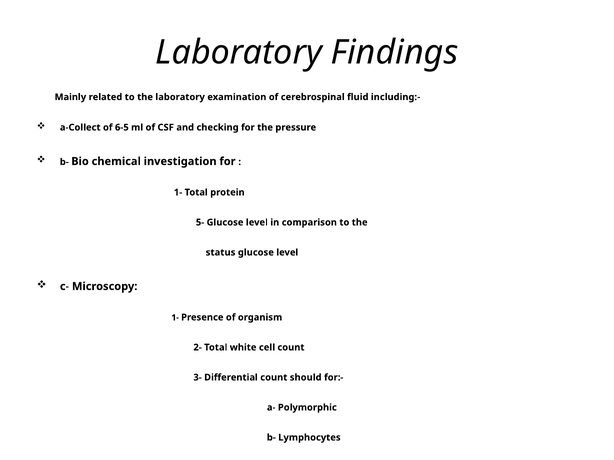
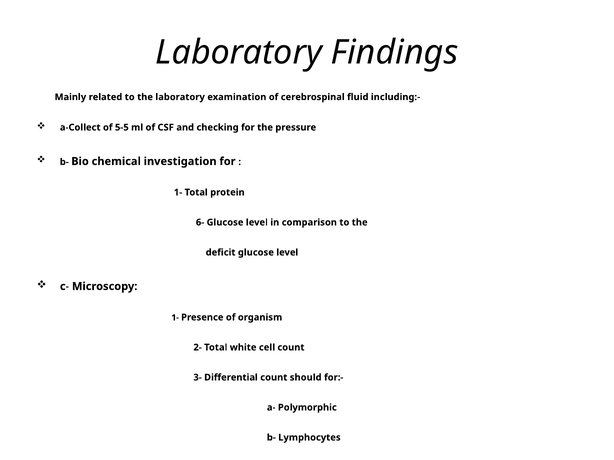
6-5: 6-5 -> 5-5
5-: 5- -> 6-
status: status -> deficit
